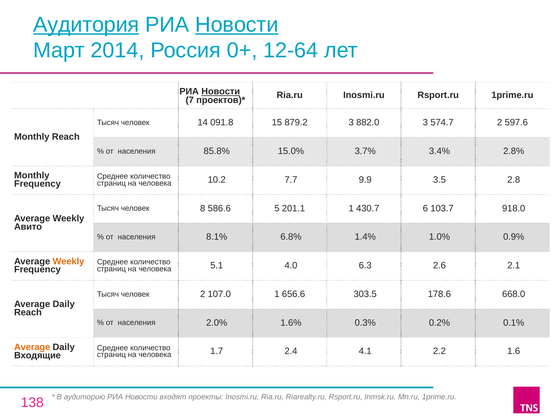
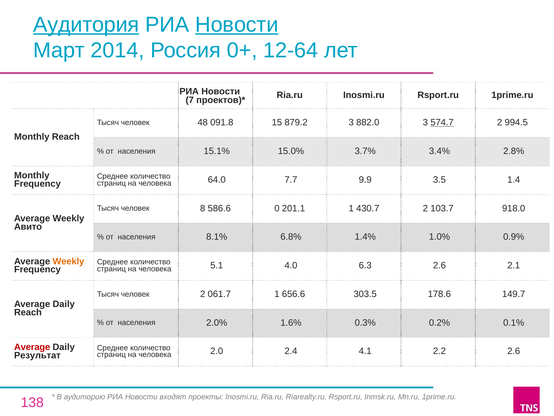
Новости at (221, 91) underline: present -> none
14: 14 -> 48
574.7 underline: none -> present
597.6: 597.6 -> 994.5
85.8%: 85.8% -> 15.1%
10.2: 10.2 -> 64.0
2.8: 2.8 -> 1.4
5: 5 -> 0
430.7 6: 6 -> 2
107.0: 107.0 -> 061.7
668.0: 668.0 -> 149.7
Average at (32, 347) colour: orange -> red
Входящие: Входящие -> Результат
1.7: 1.7 -> 2.0
2.2 1.6: 1.6 -> 2.6
